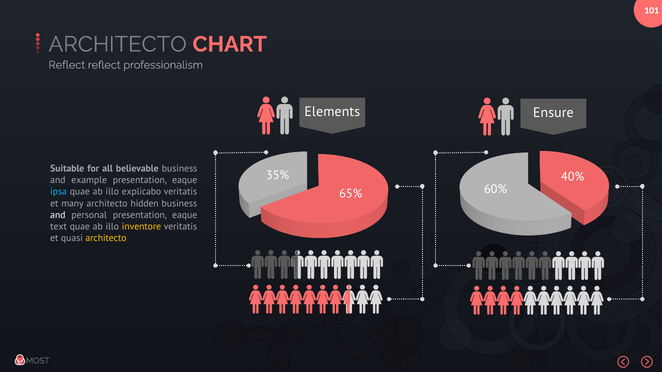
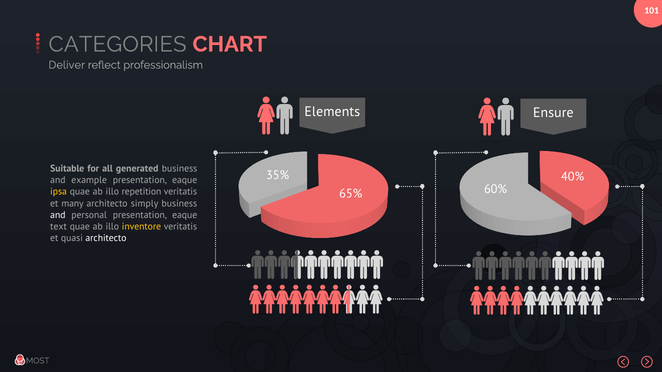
ARCHITECTO at (118, 44): ARCHITECTO -> CATEGORIES
Reflect at (67, 65): Reflect -> Deliver
believable: believable -> generated
ipsa colour: light blue -> yellow
explicabo: explicabo -> repetition
hidden: hidden -> simply
architecto at (106, 238) colour: yellow -> white
